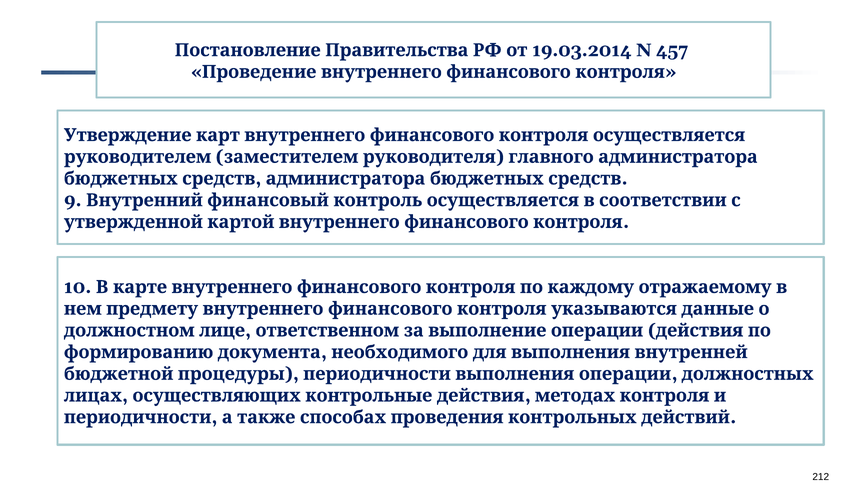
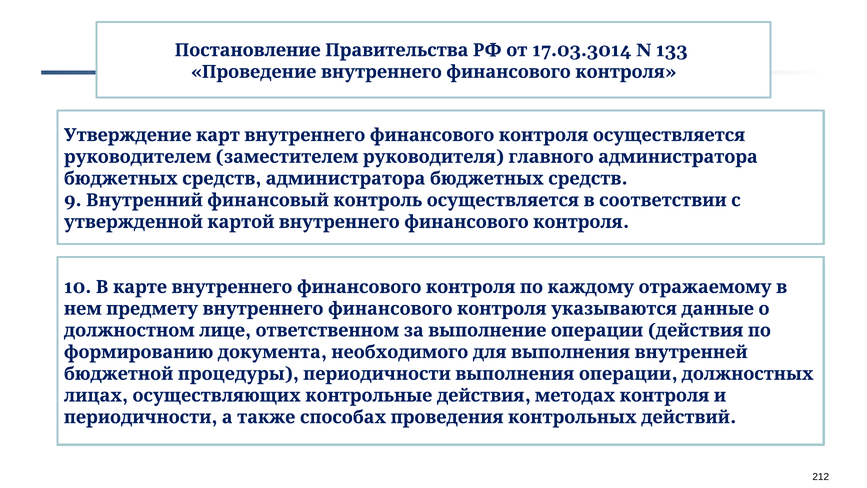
19.03.2014: 19.03.2014 -> 17.03.3014
457: 457 -> 133
